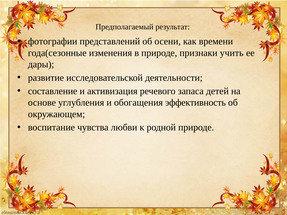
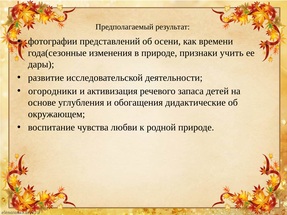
составление: составление -> огородники
эффективность: эффективность -> дидактические
